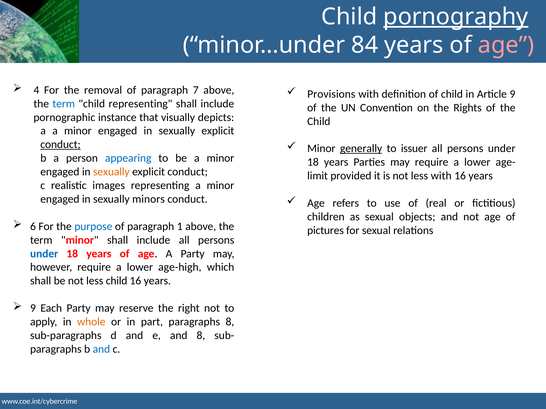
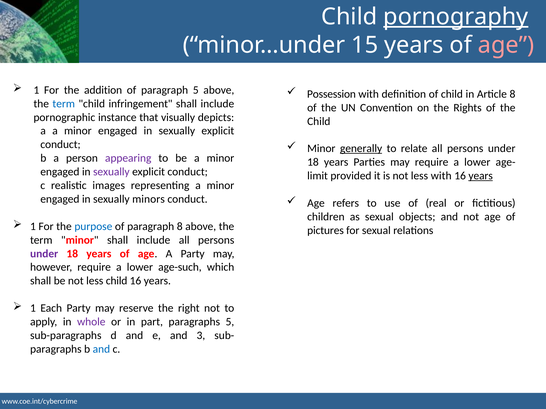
84: 84 -> 15
4 at (36, 90): 4 -> 1
removal: removal -> addition
paragraph 7: 7 -> 5
Provisions: Provisions -> Possession
Article 9: 9 -> 8
child representing: representing -> infringement
conduct at (60, 145) underline: present -> none
issuer: issuer -> relate
appearing colour: blue -> purple
sexually at (111, 172) colour: orange -> purple
years at (481, 176) underline: none -> present
6 at (33, 227): 6 -> 1
paragraph 1: 1 -> 8
under at (44, 254) colour: blue -> purple
age-high: age-high -> age-such
9 at (33, 309): 9 -> 1
whole colour: orange -> purple
paragraphs 8: 8 -> 5
and 8: 8 -> 3
